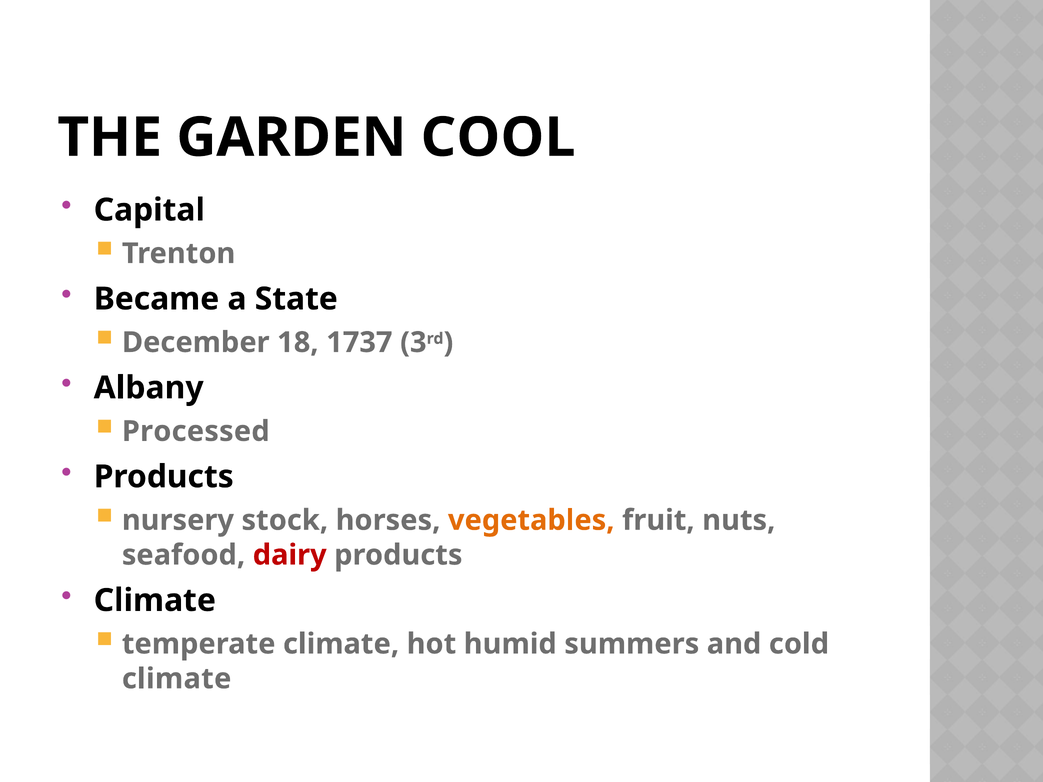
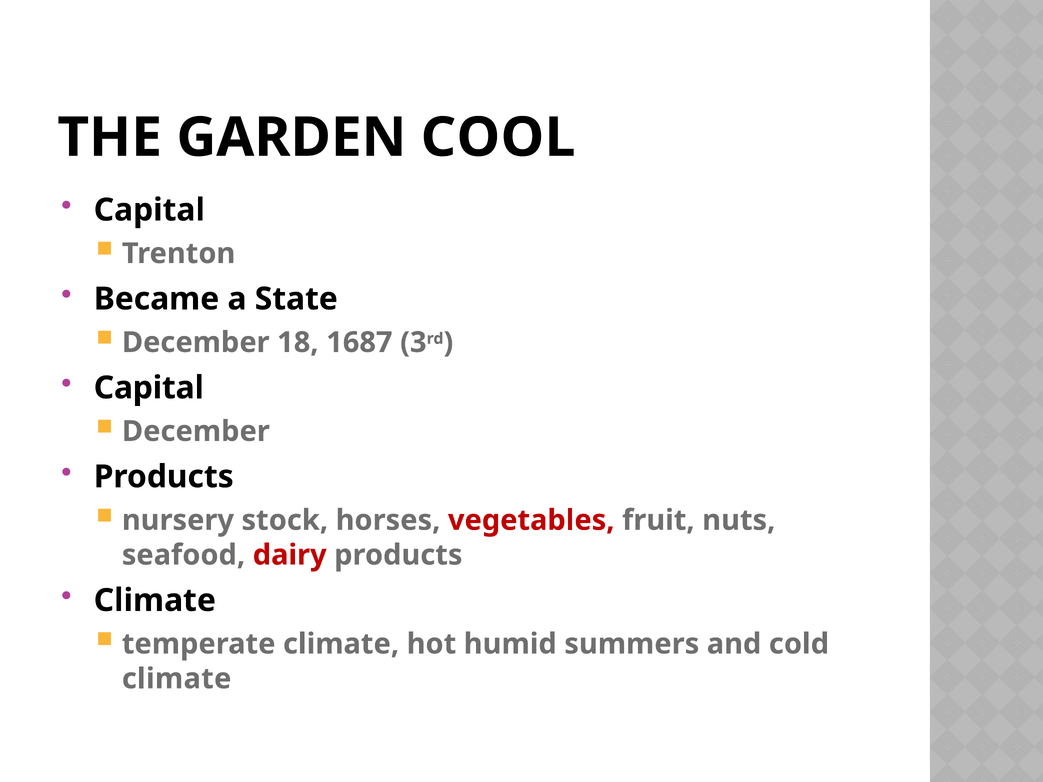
1737: 1737 -> 1687
Albany at (149, 388): Albany -> Capital
Processed at (196, 431): Processed -> December
vegetables colour: orange -> red
